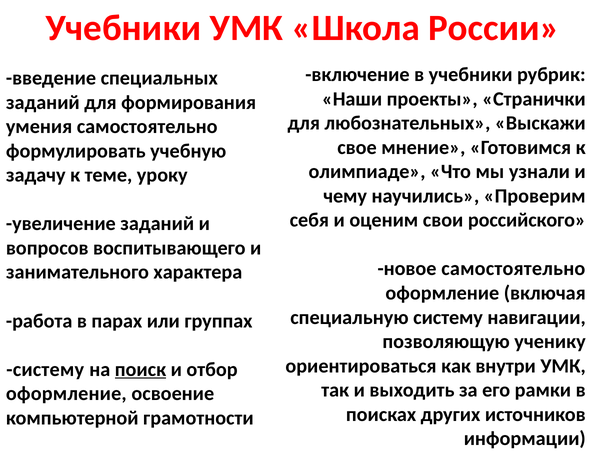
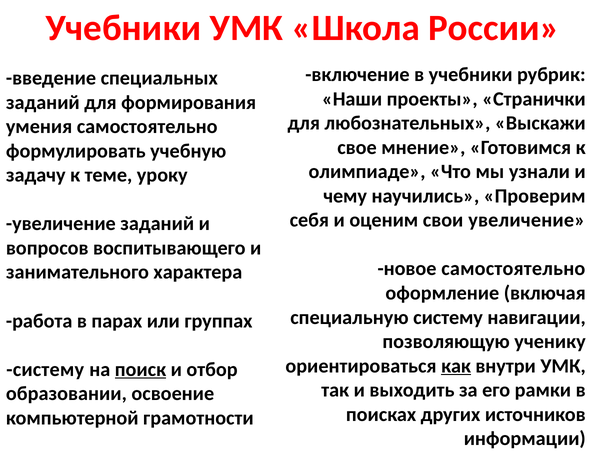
свои российского: российского -> увеличение
как underline: none -> present
оформление at (66, 393): оформление -> образовании
